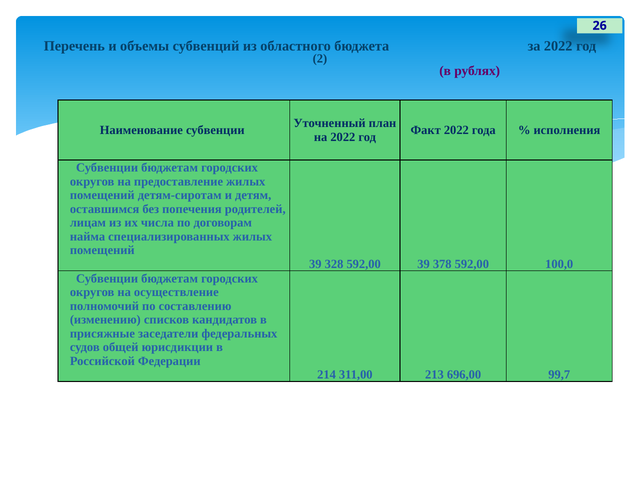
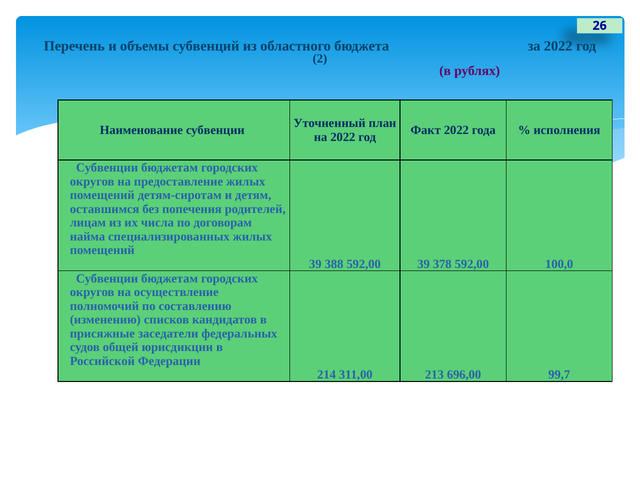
328: 328 -> 388
